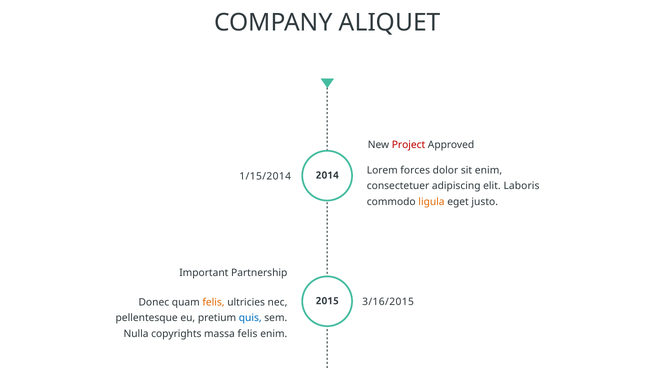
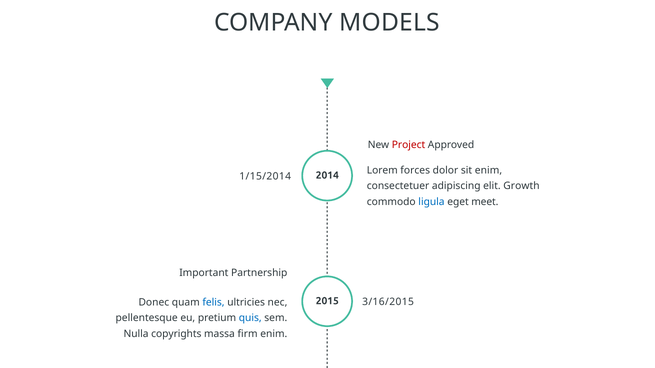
ALIQUET: ALIQUET -> MODELS
Laboris: Laboris -> Growth
ligula colour: orange -> blue
justo: justo -> meet
felis at (213, 302) colour: orange -> blue
massa felis: felis -> firm
